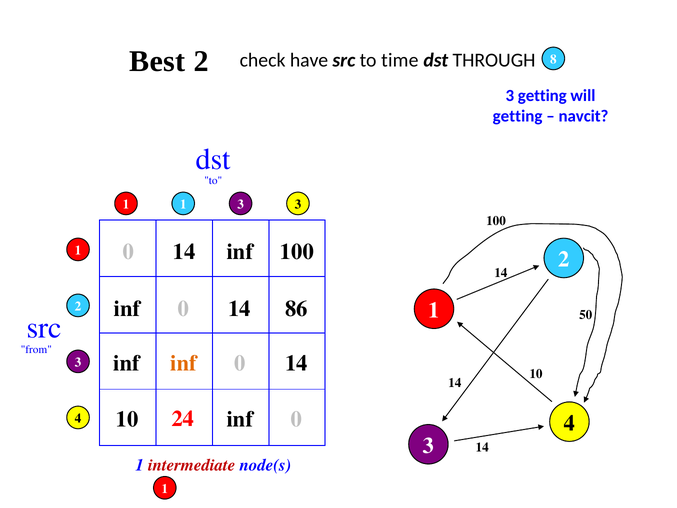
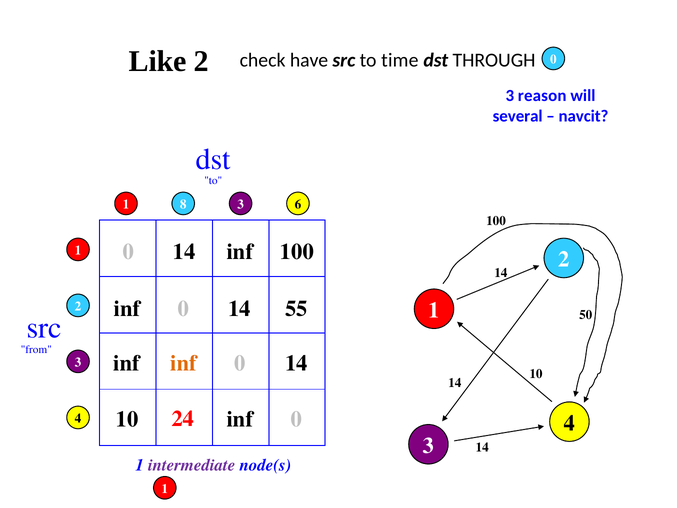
Best: Best -> Like
2 8: 8 -> 0
3 getting: getting -> reason
getting at (518, 116): getting -> several
1 1: 1 -> 8
3 3: 3 -> 6
86: 86 -> 55
intermediate colour: red -> purple
